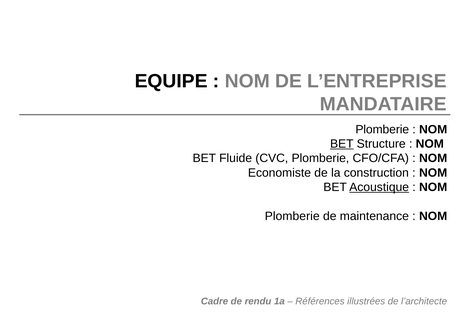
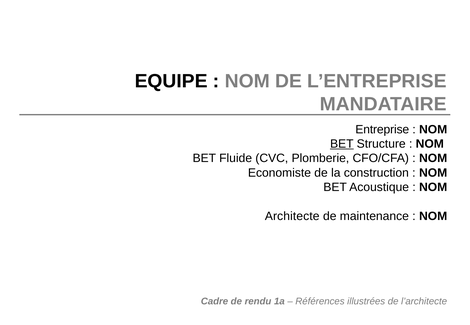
Plomberie at (382, 130): Plomberie -> Entreprise
Acoustique underline: present -> none
Plomberie at (292, 216): Plomberie -> Architecte
